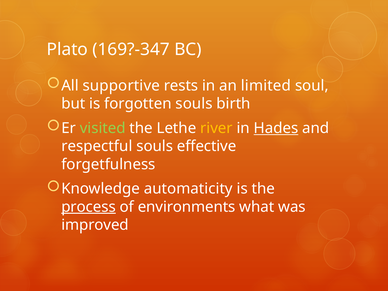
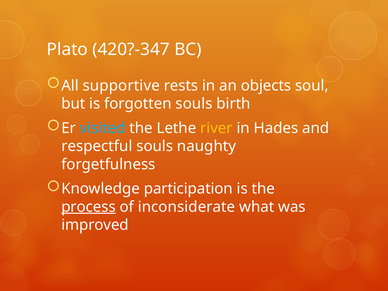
169?-347: 169?-347 -> 420?-347
limited: limited -> objects
visited colour: light green -> light blue
Hades underline: present -> none
effective: effective -> naughty
automaticity: automaticity -> participation
environments: environments -> inconsiderate
